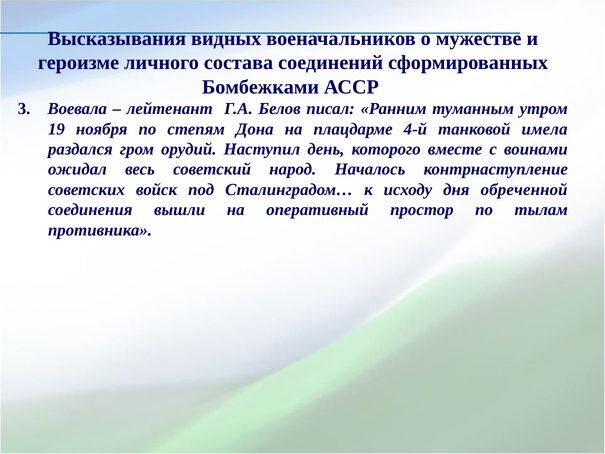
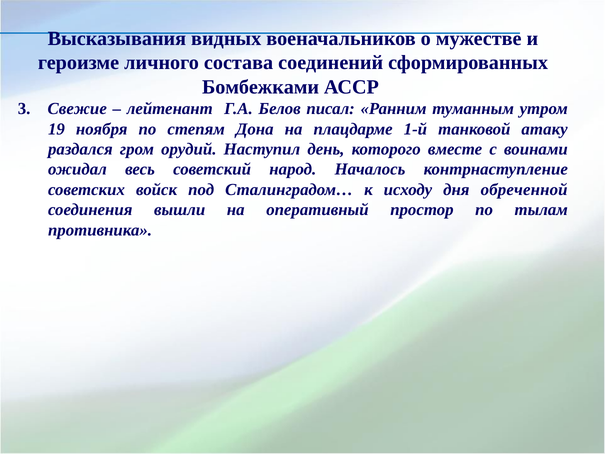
Воевала: Воевала -> Свежие
4-й: 4-й -> 1-й
имела: имела -> атаку
